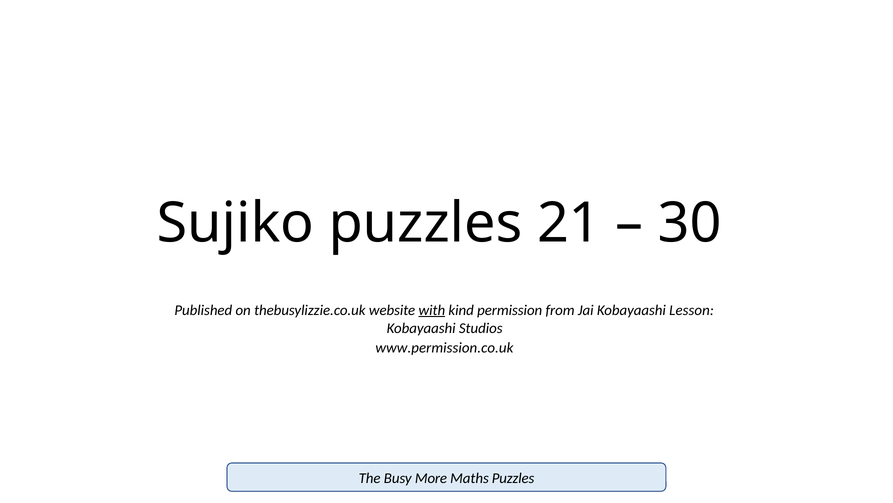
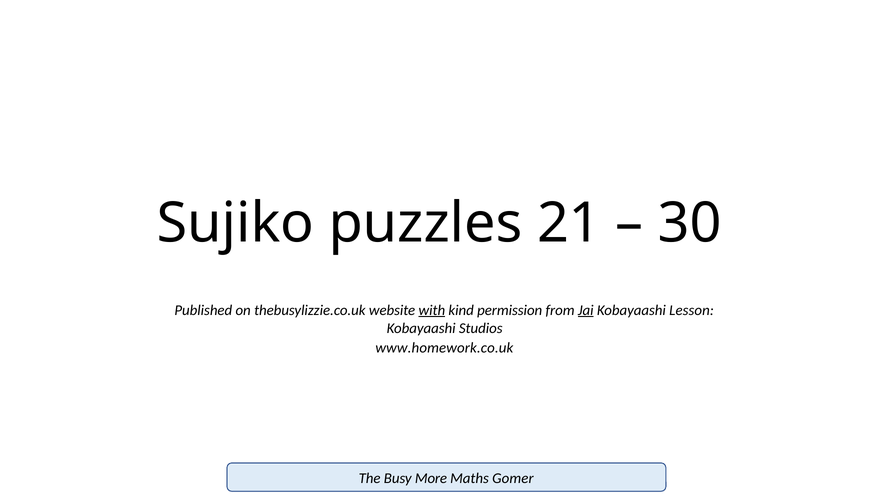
Jai underline: none -> present
www.permission.co.uk: www.permission.co.uk -> www.homework.co.uk
Maths Puzzles: Puzzles -> Gomer
